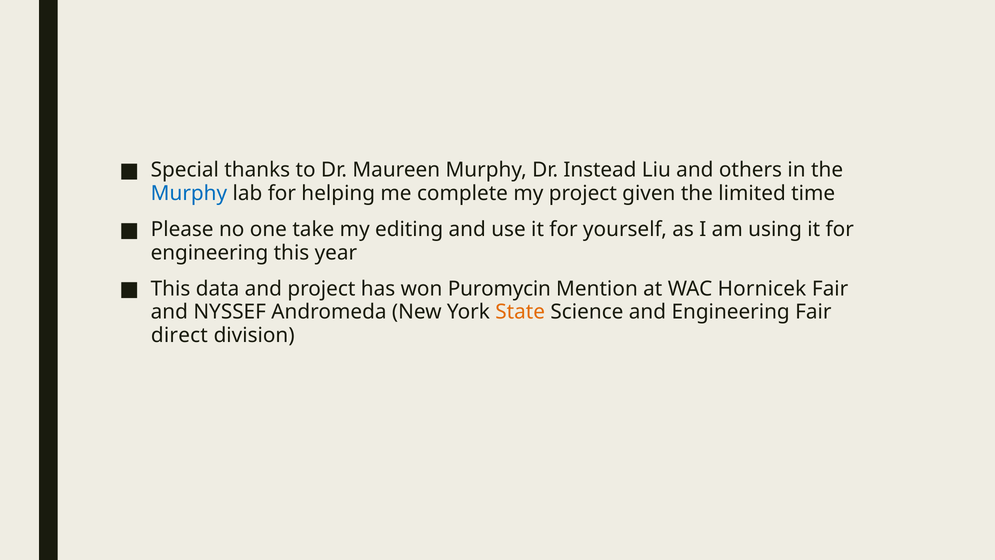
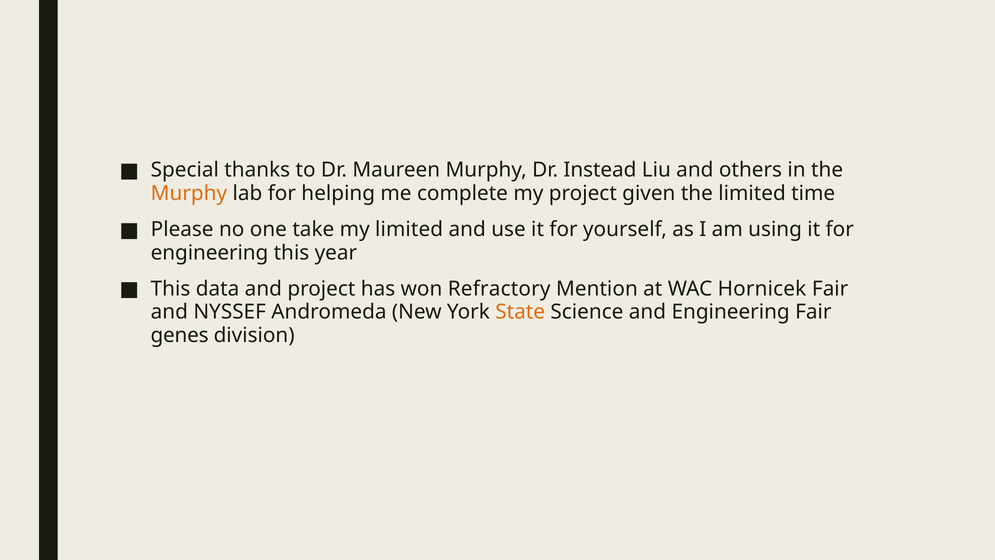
Murphy at (189, 193) colour: blue -> orange
my editing: editing -> limited
Puromycin: Puromycin -> Refractory
direct: direct -> genes
